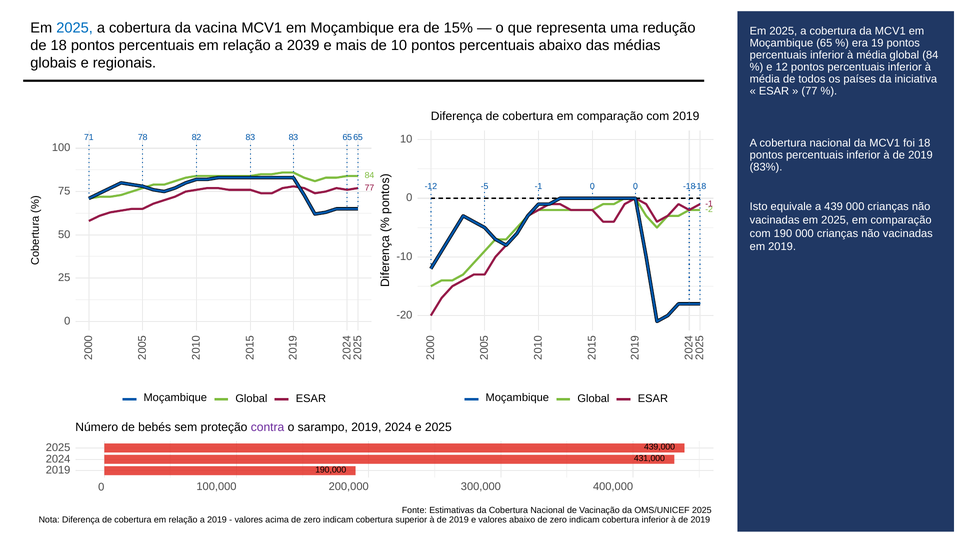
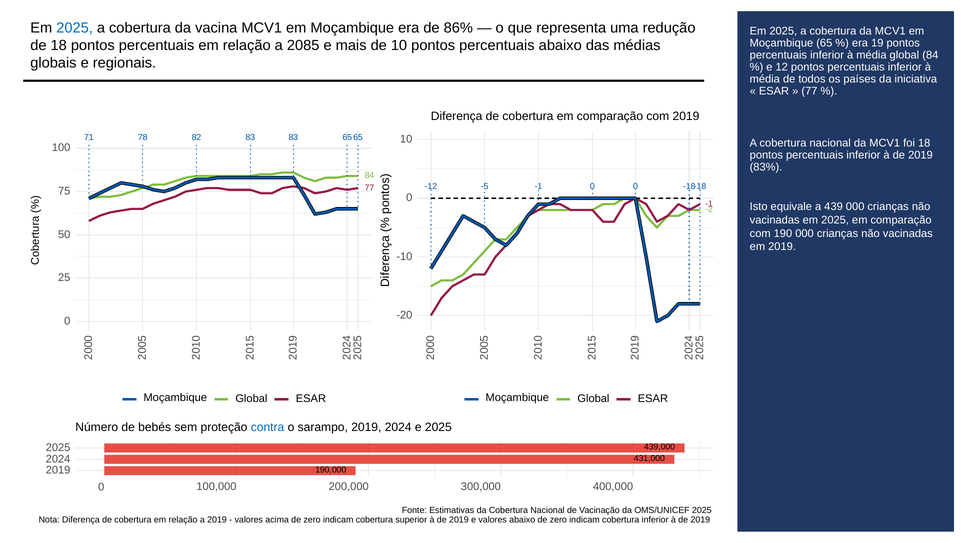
15%: 15% -> 86%
2039: 2039 -> 2085
contra colour: purple -> blue
